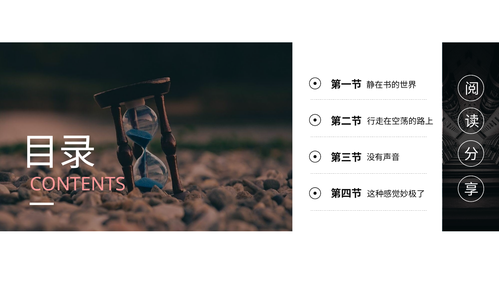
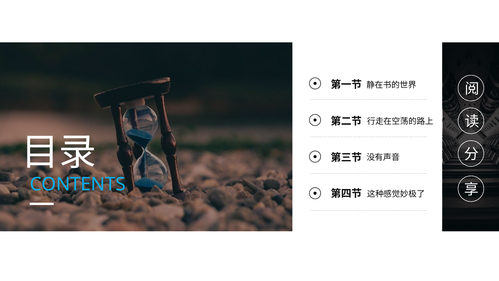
CONTENTS colour: pink -> light blue
